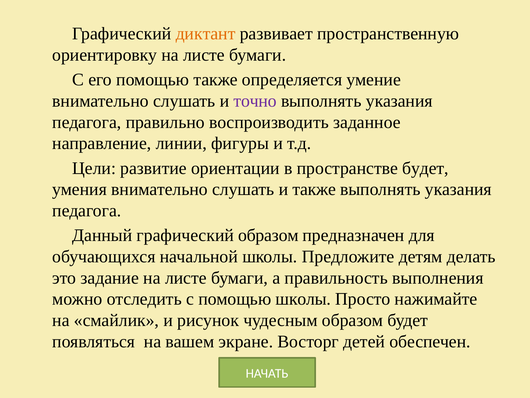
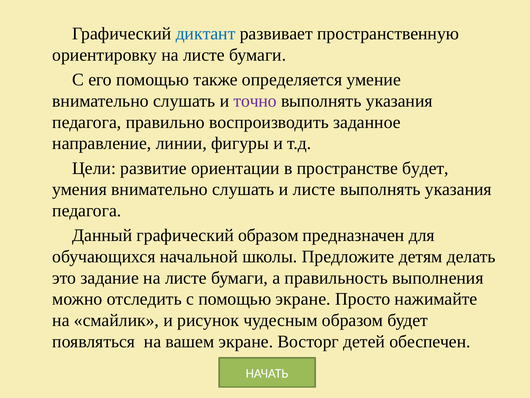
диктант colour: orange -> blue
и также: также -> листе
помощью школы: школы -> экране
